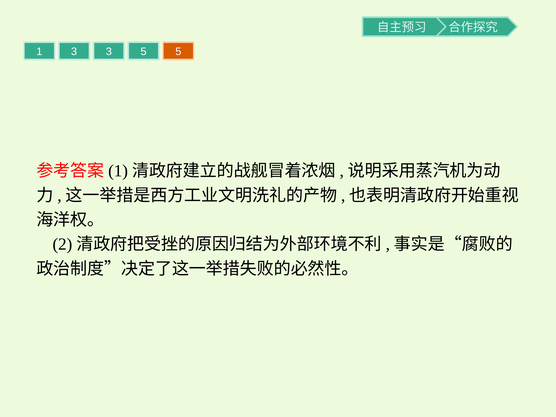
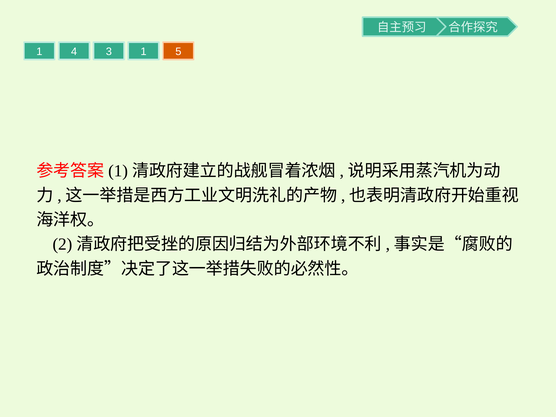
1 3: 3 -> 4
3 5: 5 -> 1
